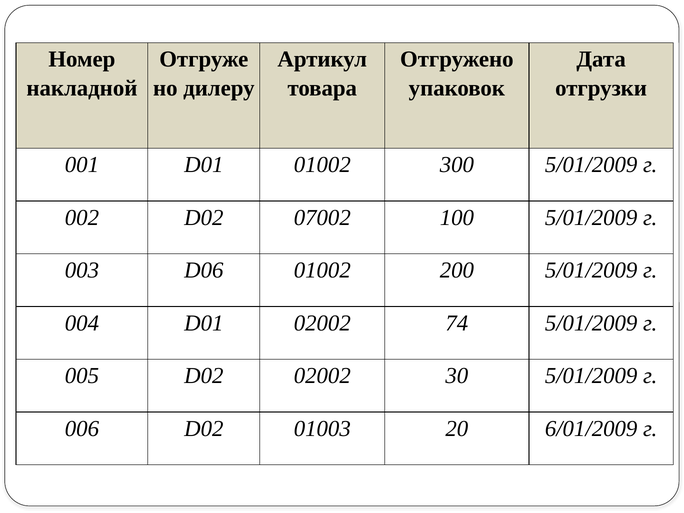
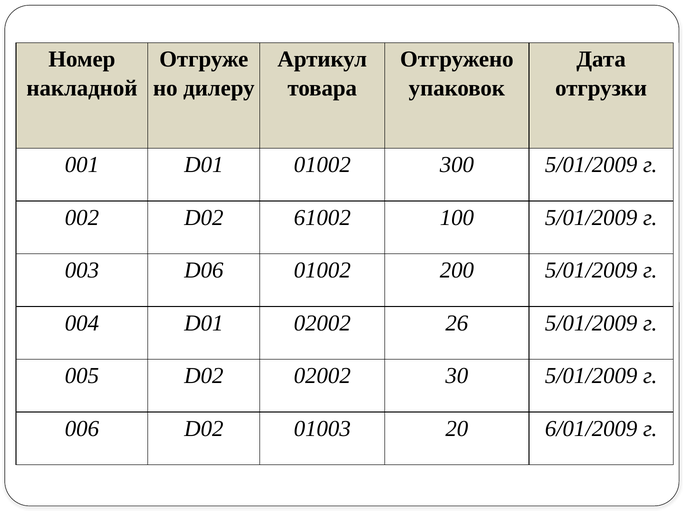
07002: 07002 -> 61002
74: 74 -> 26
